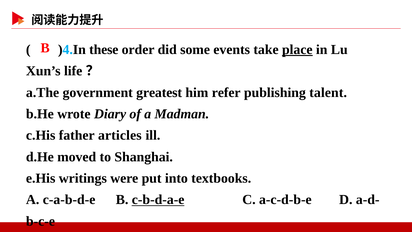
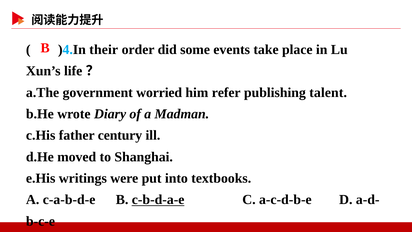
these: these -> their
place underline: present -> none
greatest: greatest -> worried
articles: articles -> century
